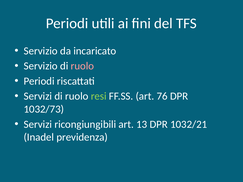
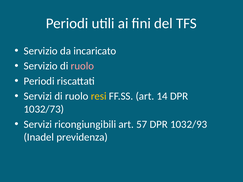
resi colour: light green -> yellow
76: 76 -> 14
13: 13 -> 57
1032/21: 1032/21 -> 1032/93
